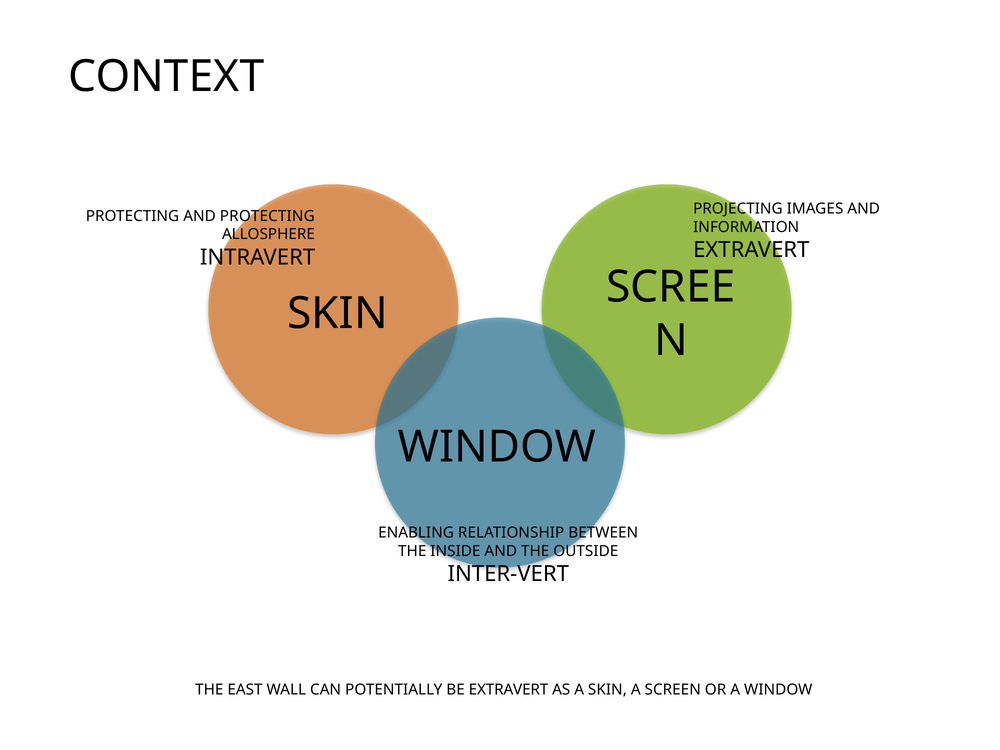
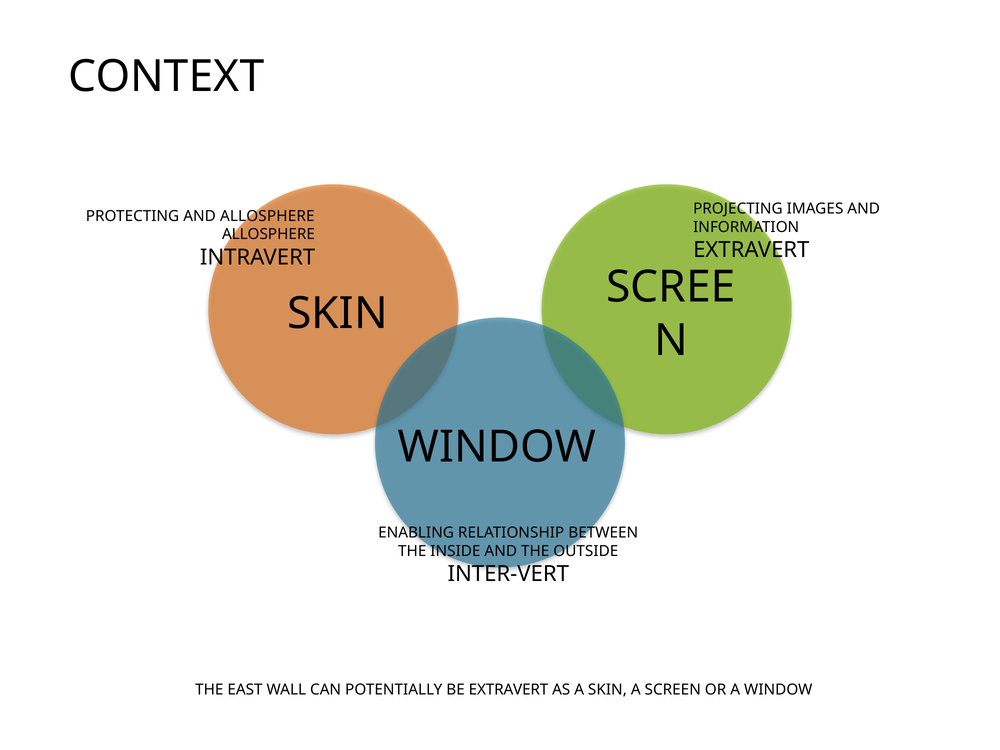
AND PROTECTING: PROTECTING -> ALLOSPHERE
